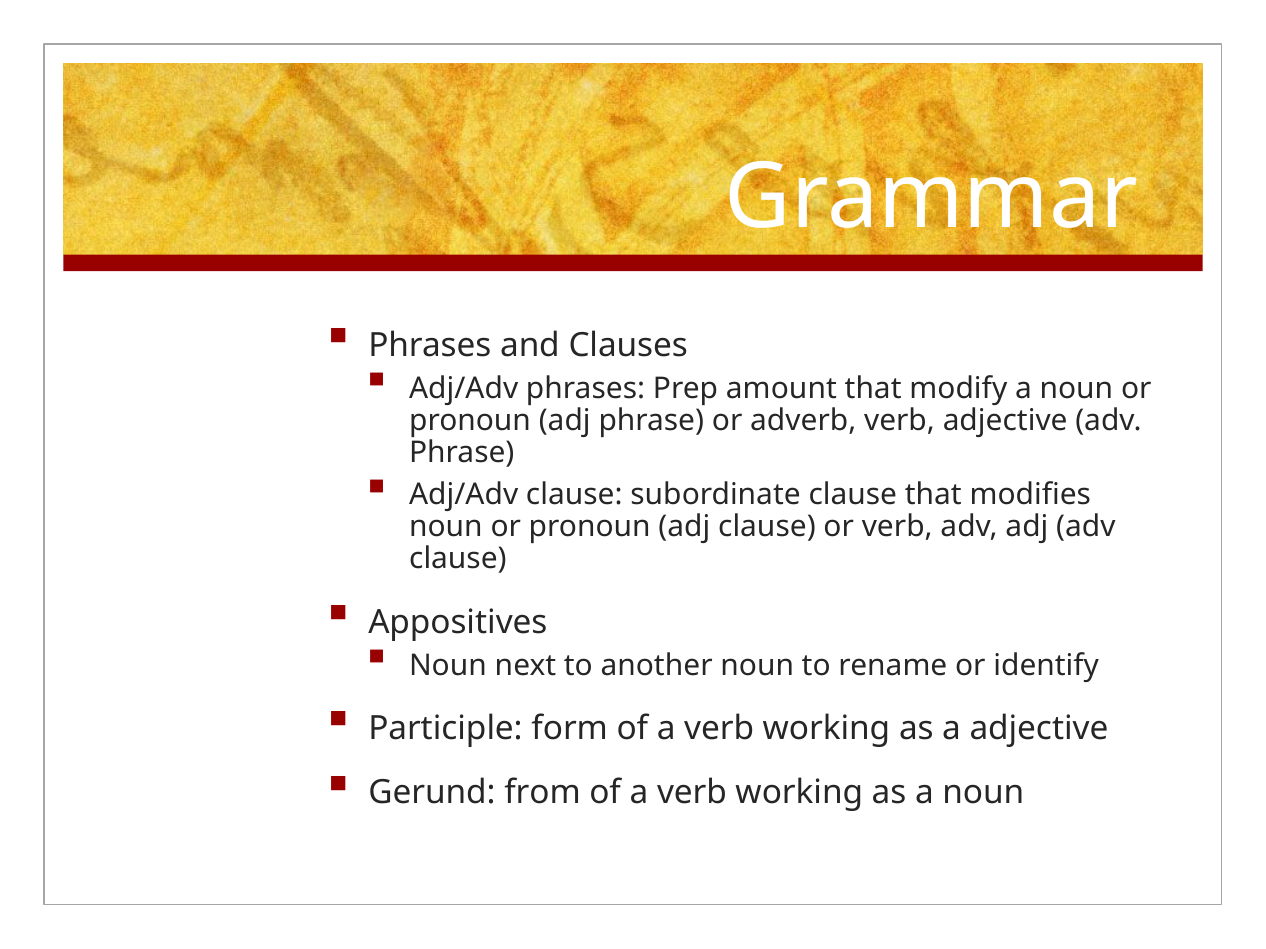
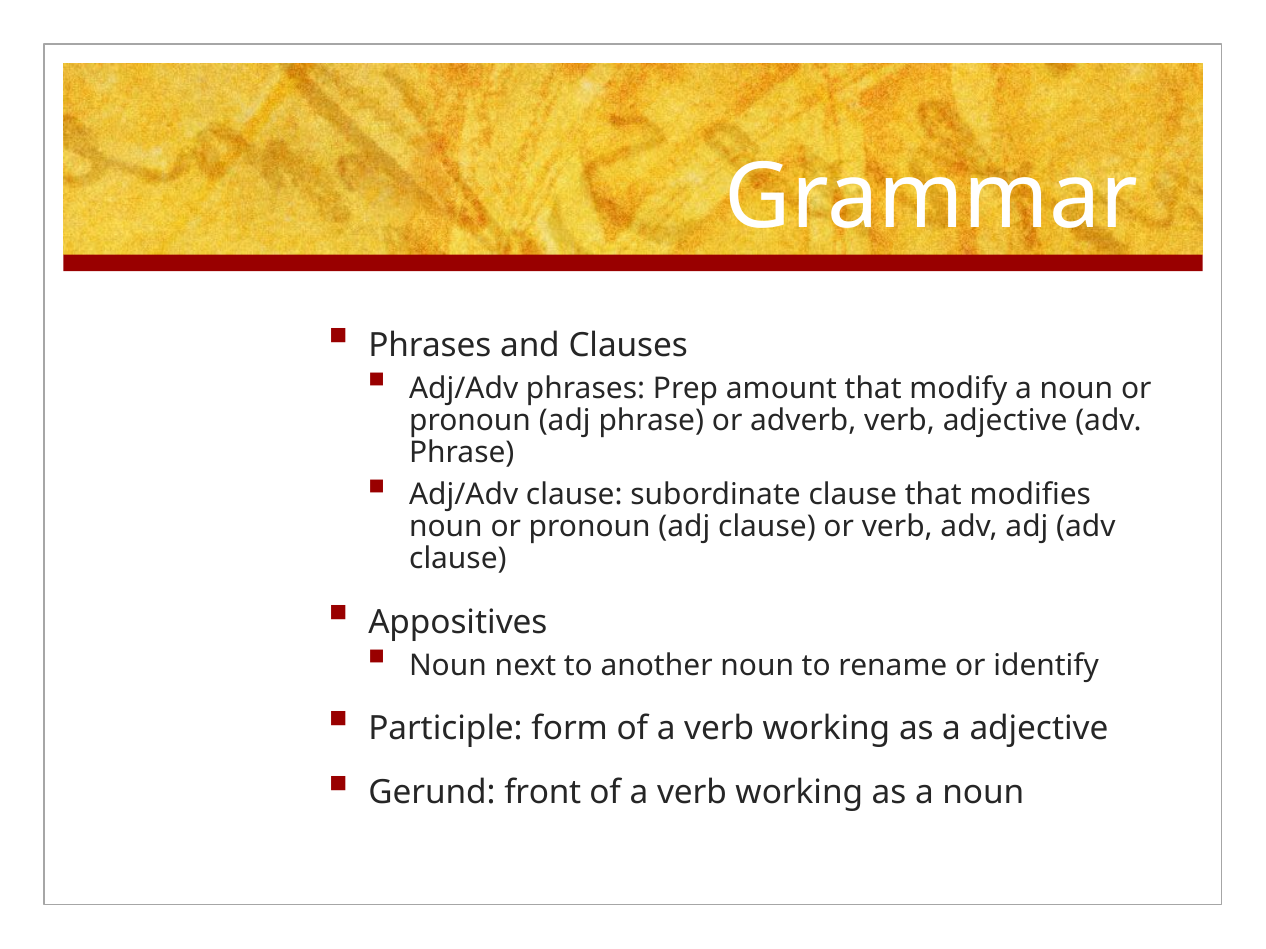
from: from -> front
